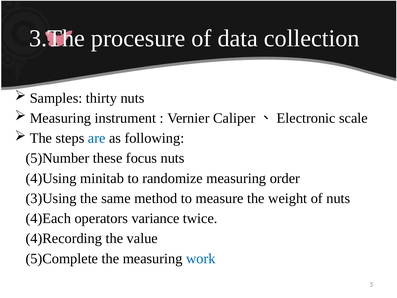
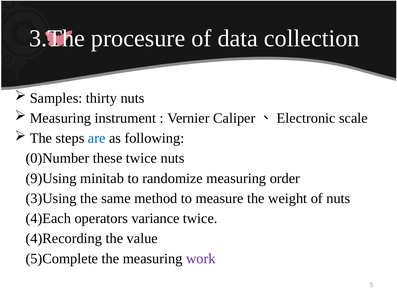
5)Number: 5)Number -> 0)Number
these focus: focus -> twice
4)Using: 4)Using -> 9)Using
work colour: blue -> purple
